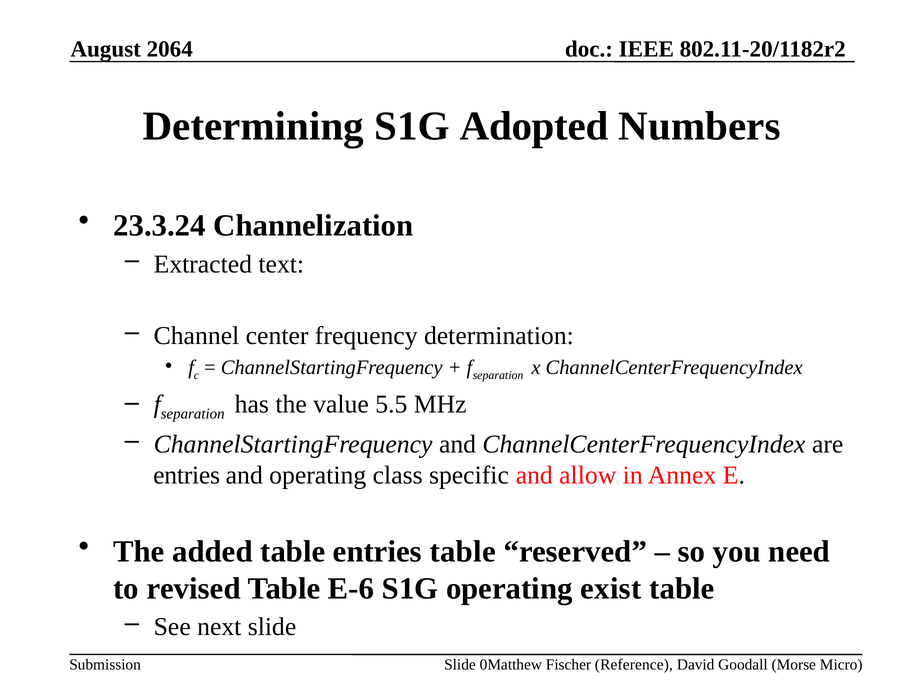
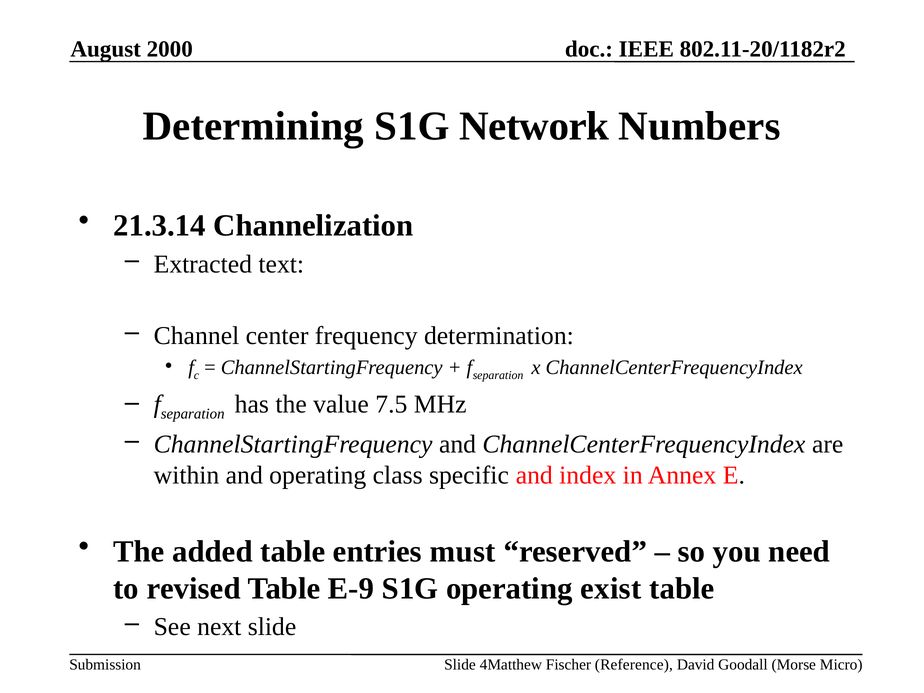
2064: 2064 -> 2000
Adopted: Adopted -> Network
23.3.24: 23.3.24 -> 21.3.14
5.5: 5.5 -> 7.5
entries at (187, 475): entries -> within
allow: allow -> index
entries table: table -> must
E-6: E-6 -> E-9
0: 0 -> 4
